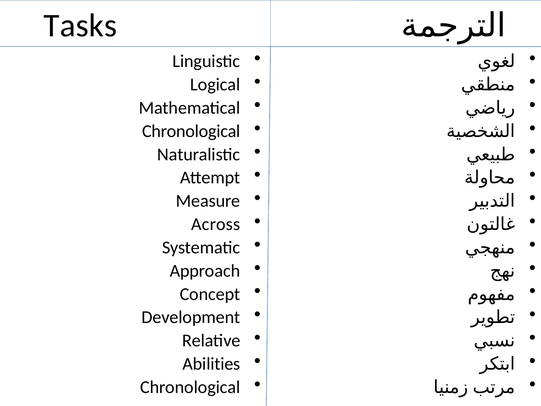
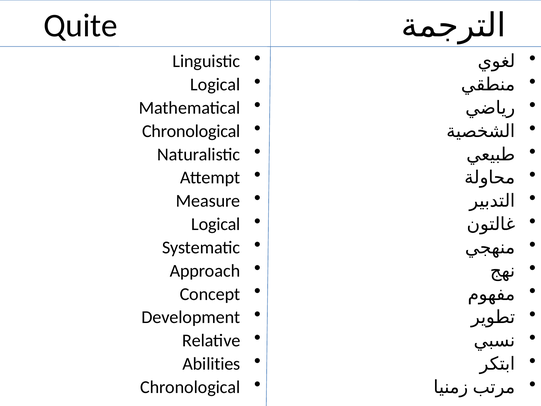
Tasks: Tasks -> Quite
Across at (216, 224): Across -> Logical
